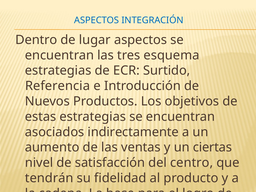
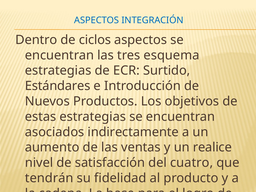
lugar: lugar -> ciclos
Referencia: Referencia -> Estándares
ciertas: ciertas -> realice
centro: centro -> cuatro
